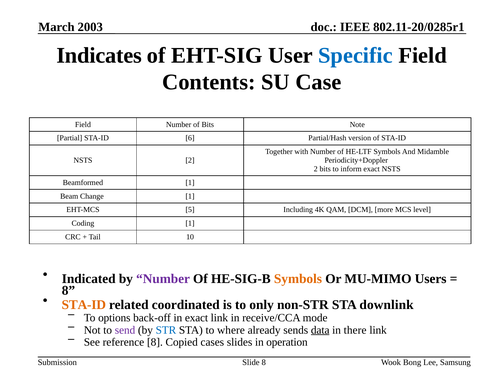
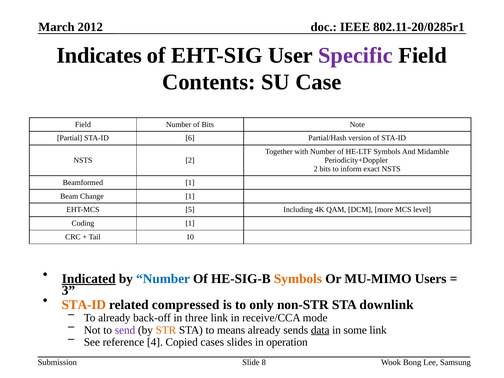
2003: 2003 -> 2012
Specific colour: blue -> purple
Indicated underline: none -> present
Number at (163, 279) colour: purple -> blue
8 at (68, 290): 8 -> 3
coordinated: coordinated -> compressed
To options: options -> already
in exact: exact -> three
STR colour: blue -> orange
where: where -> means
there: there -> some
reference 8: 8 -> 4
